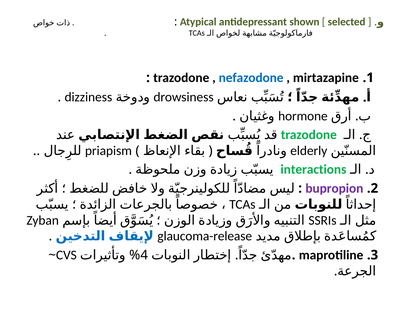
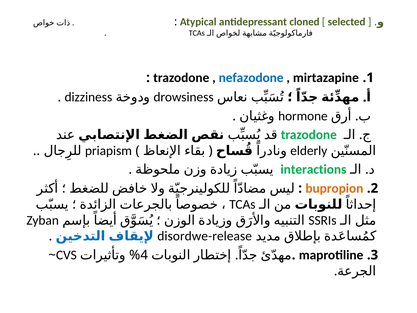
shown: shown -> cloned
bupropion colour: purple -> orange
glaucoma-release: glaucoma-release -> disordwe-release
